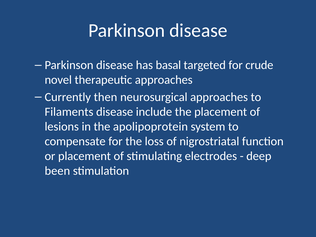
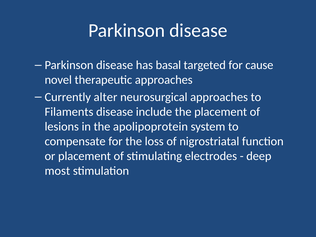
crude: crude -> cause
then: then -> alter
been: been -> most
